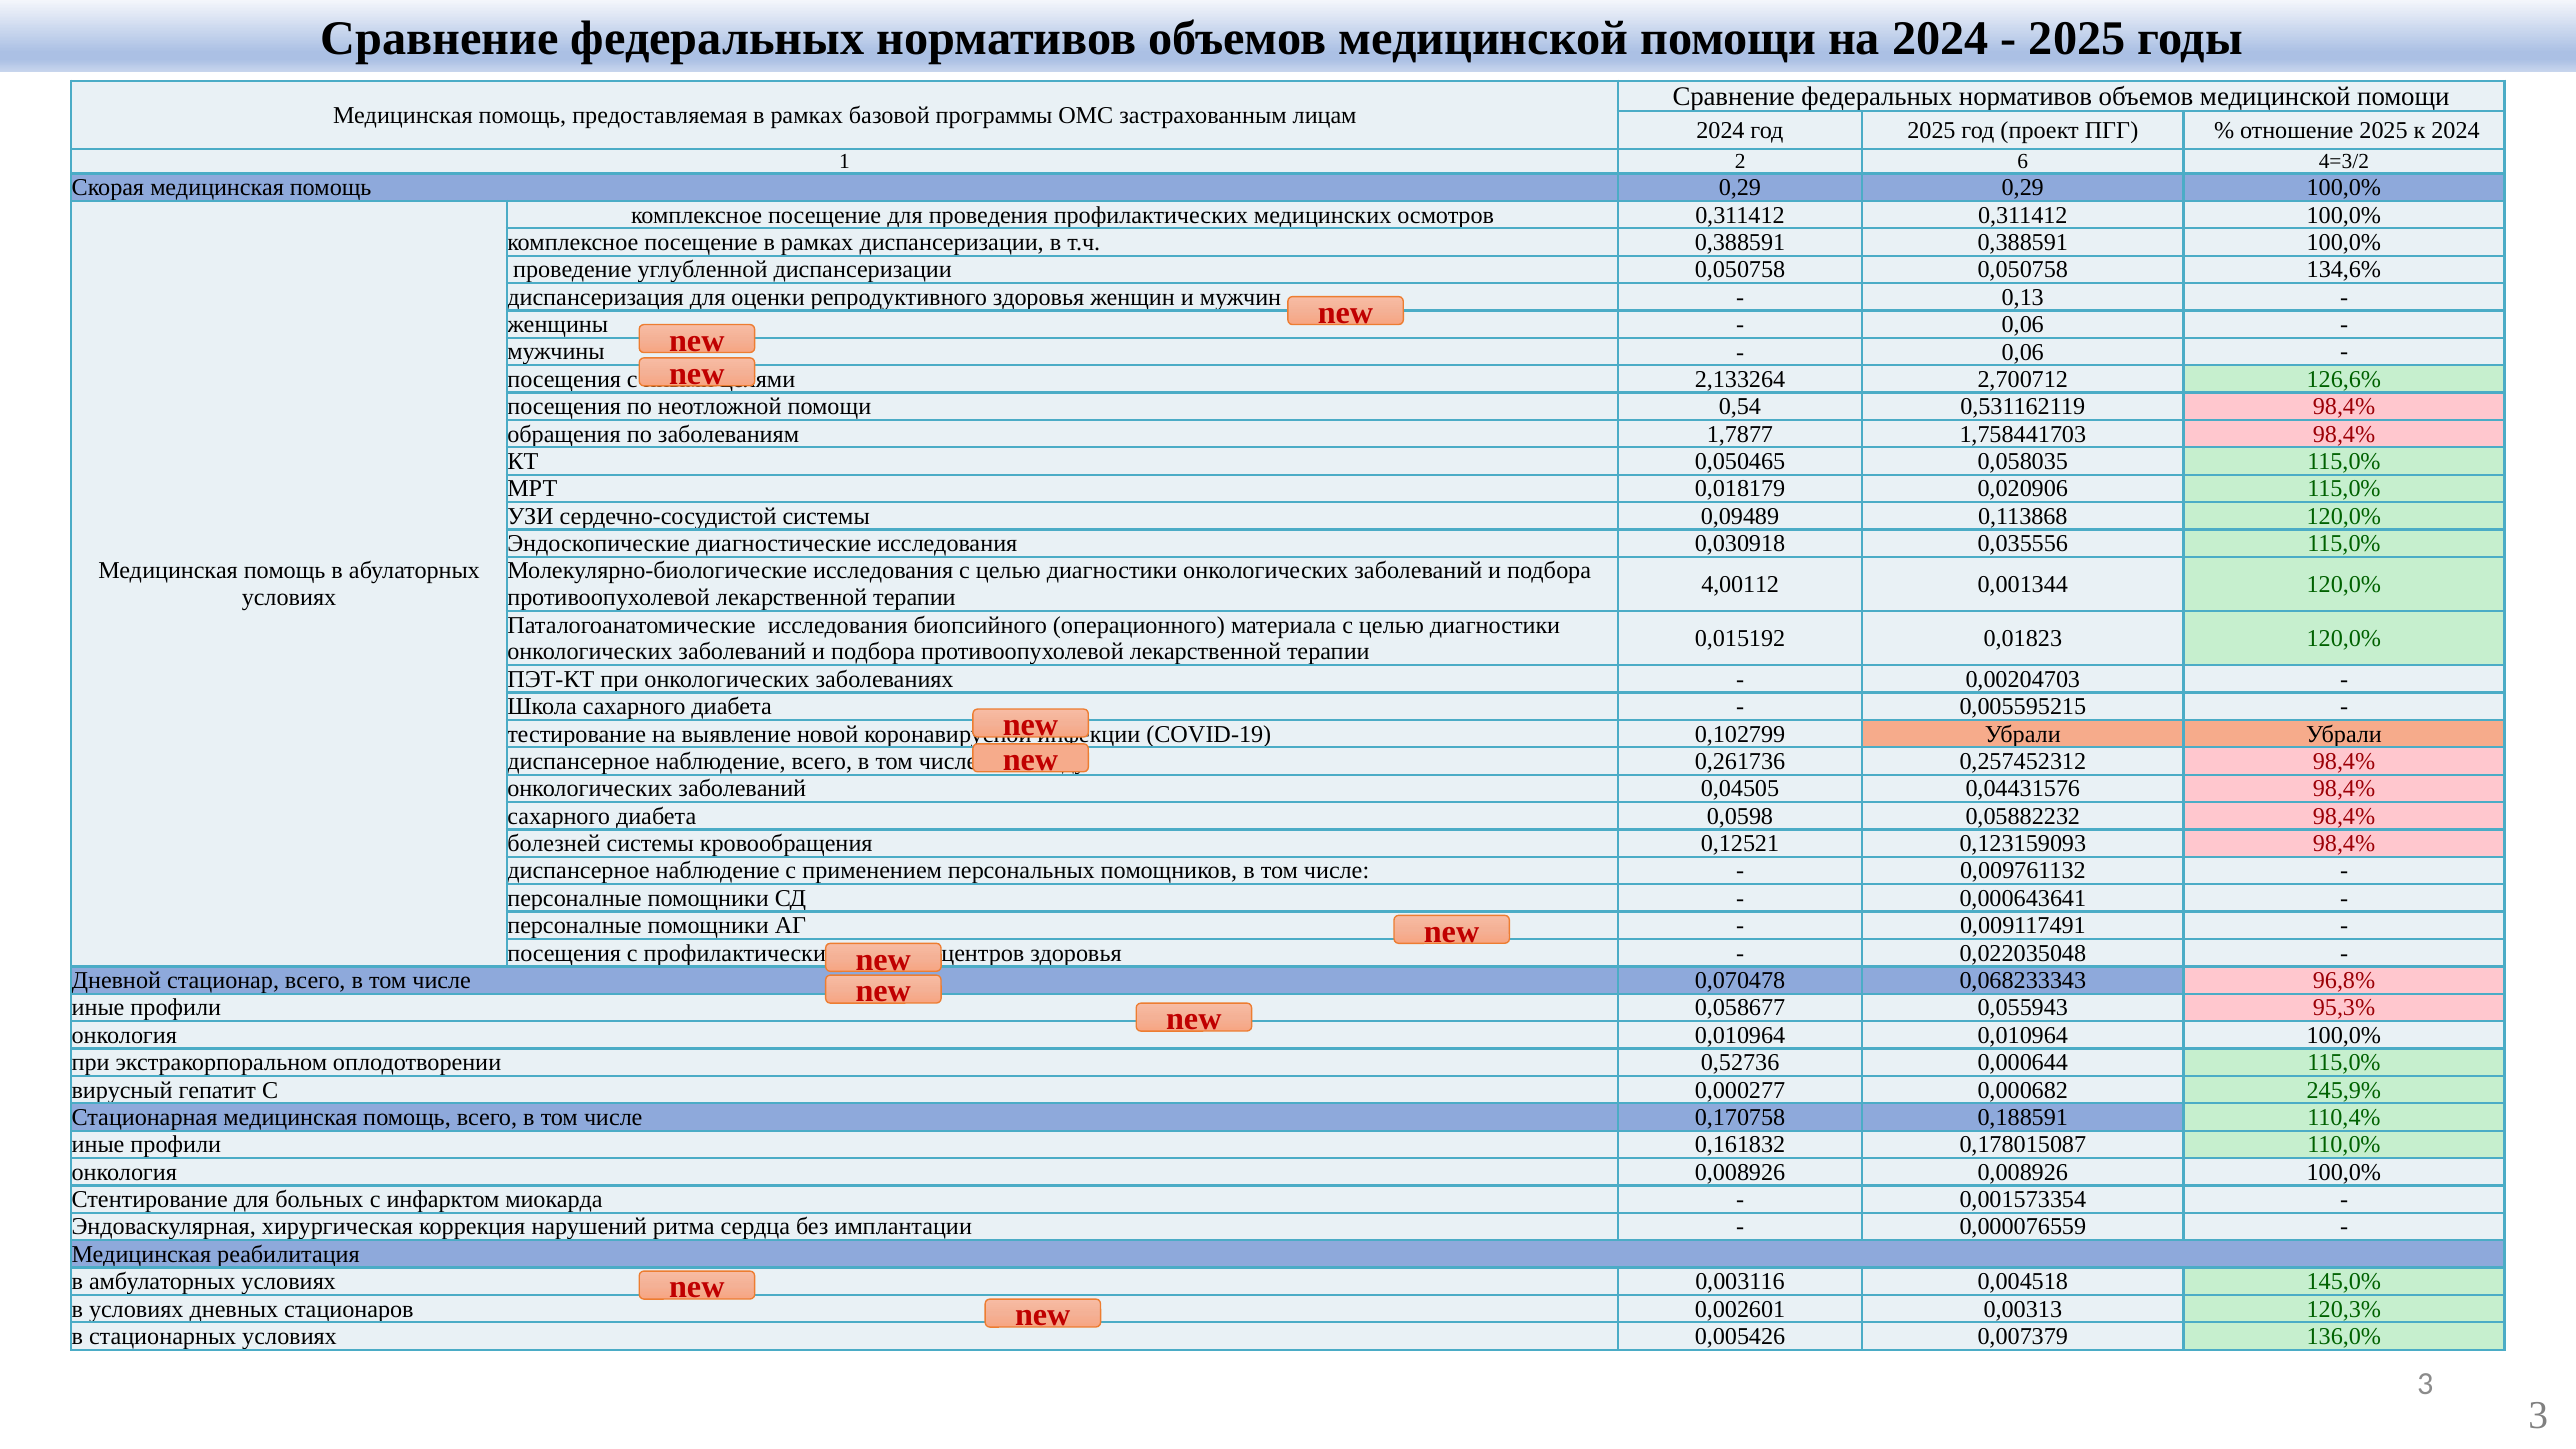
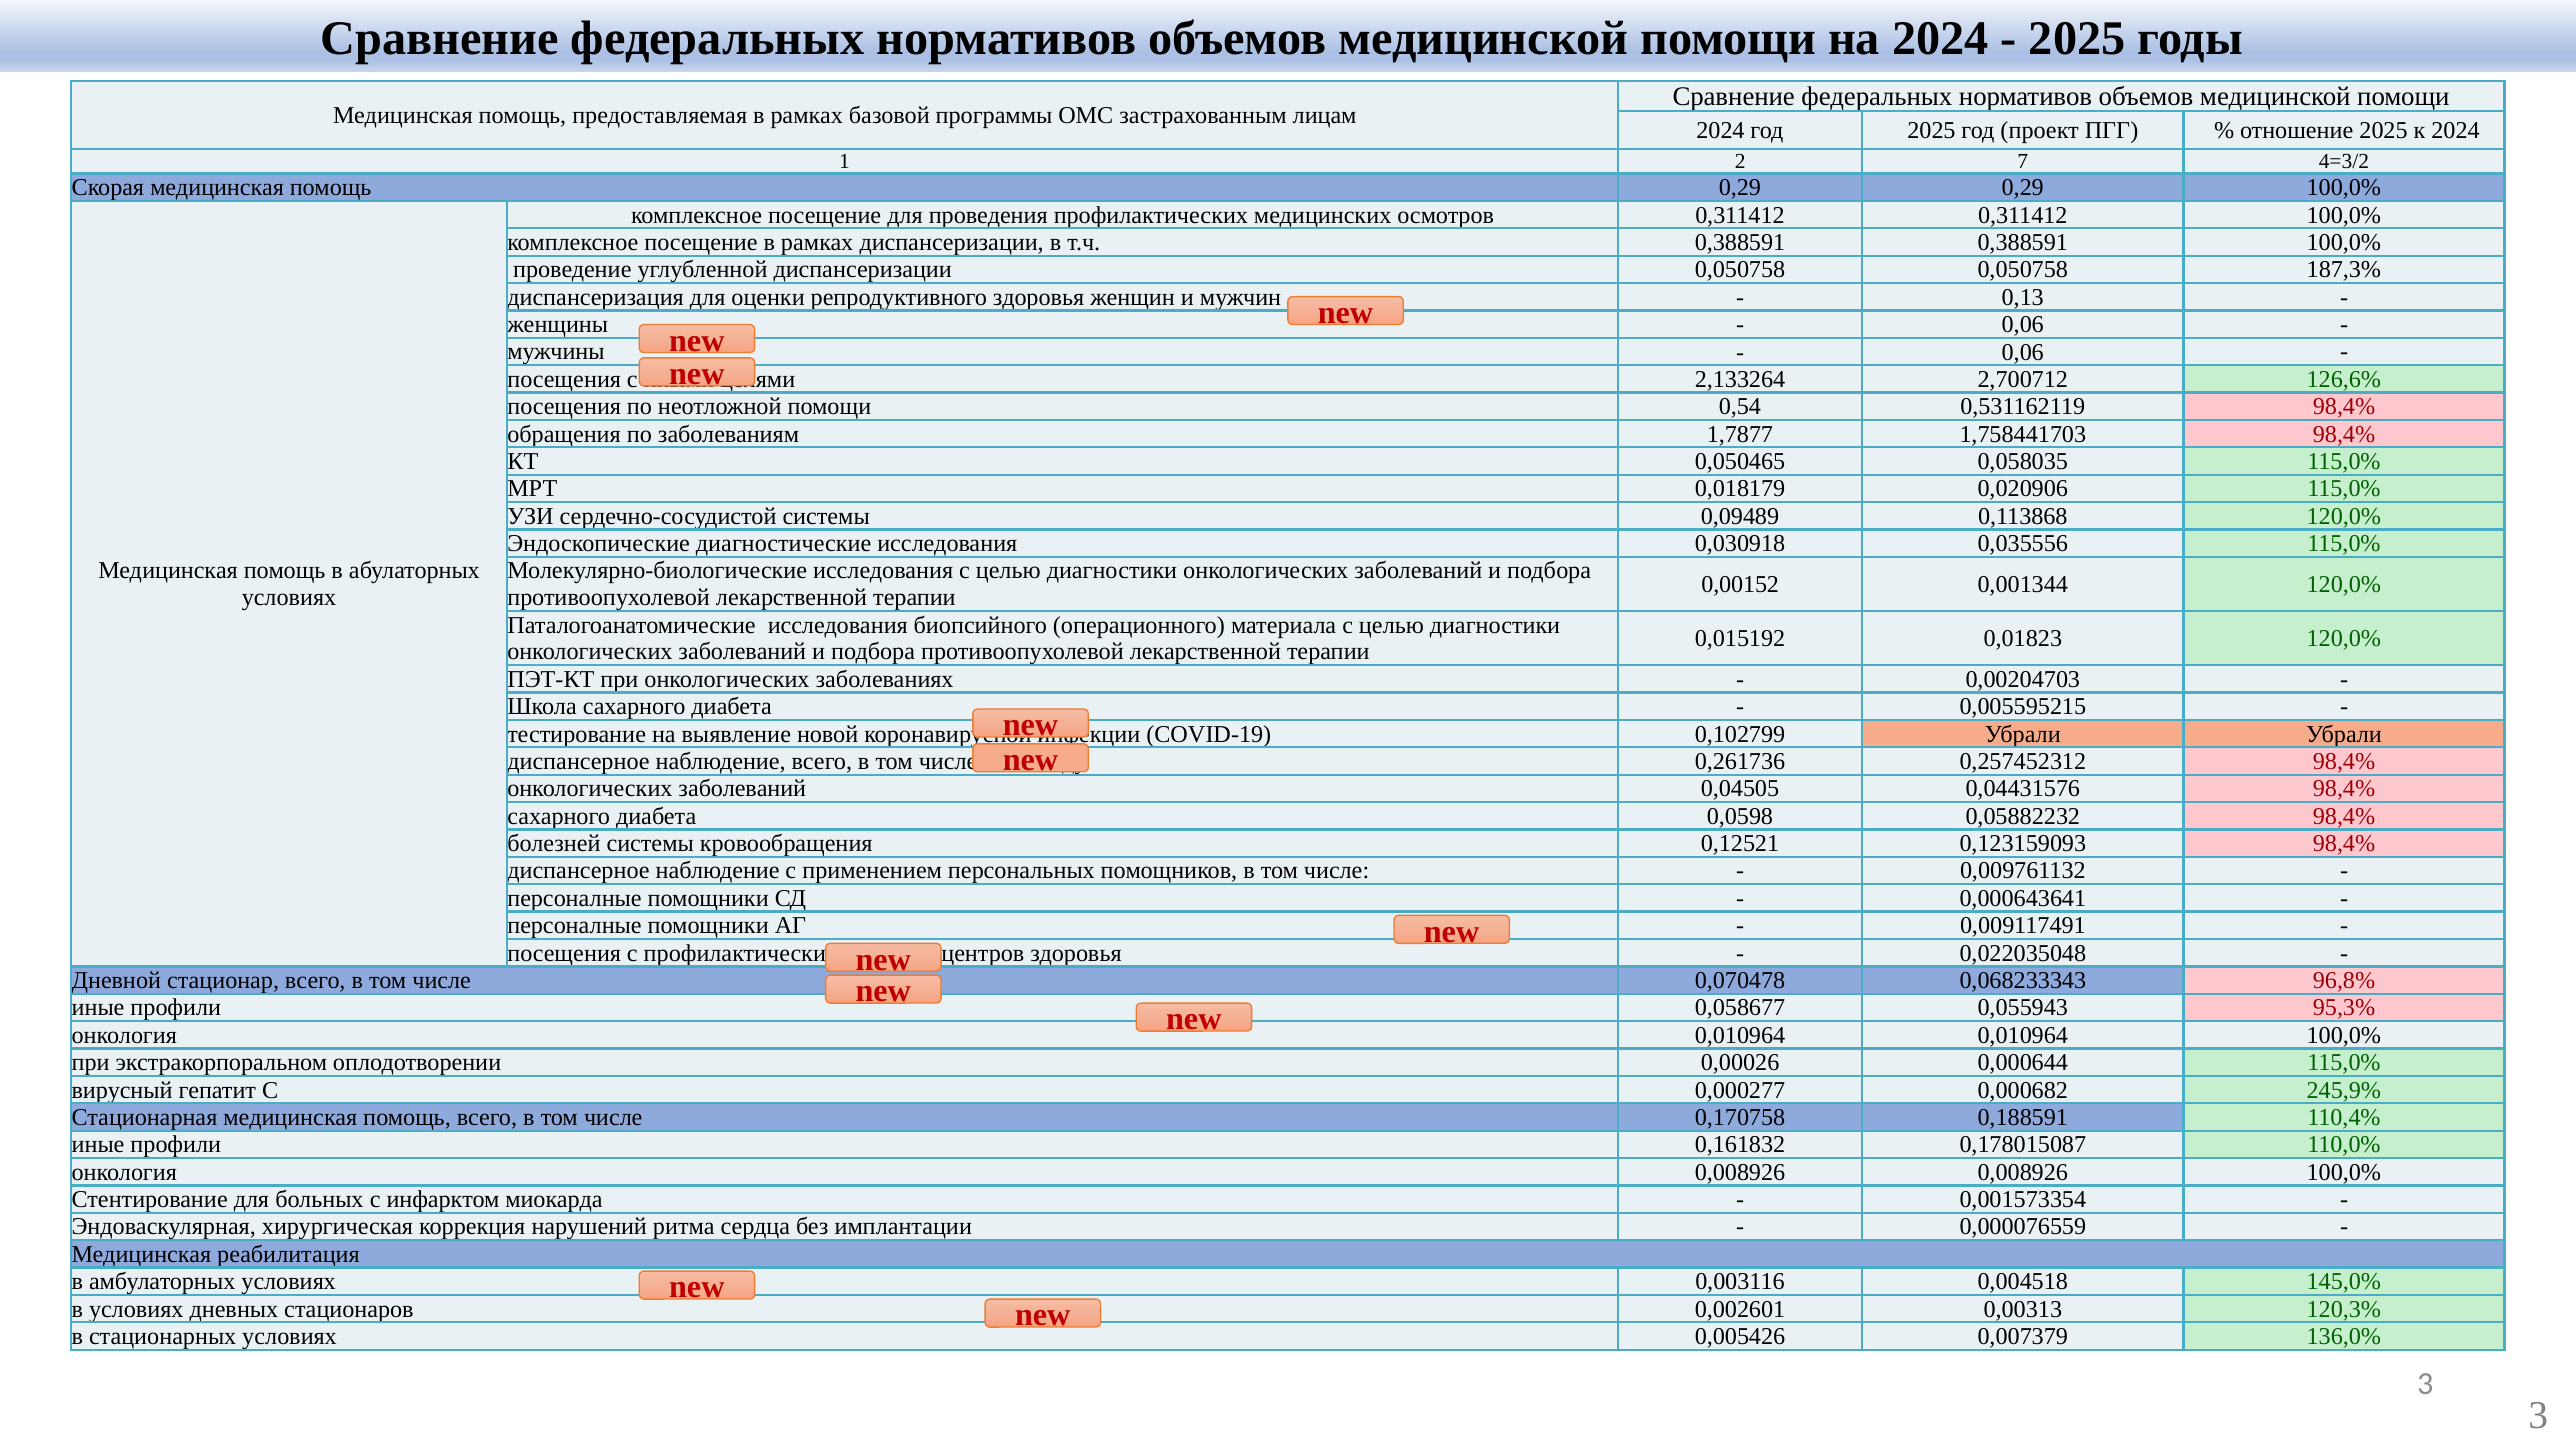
6: 6 -> 7
134,6%: 134,6% -> 187,3%
4,00112: 4,00112 -> 0,00152
0,52736: 0,52736 -> 0,00026
